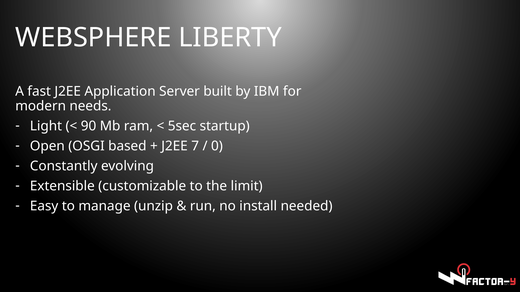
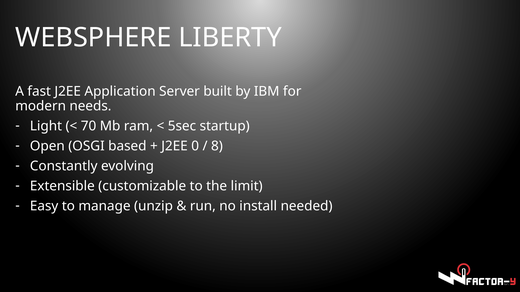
90: 90 -> 70
7: 7 -> 0
0: 0 -> 8
